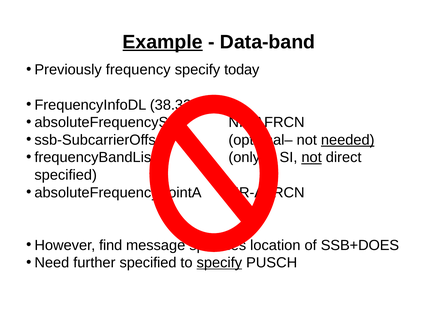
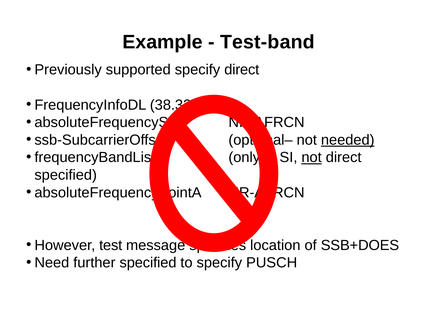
Example underline: present -> none
Data-band: Data-band -> Test-band
frequency: frequency -> supported
specify today: today -> direct
find: find -> test
specify at (219, 262) underline: present -> none
